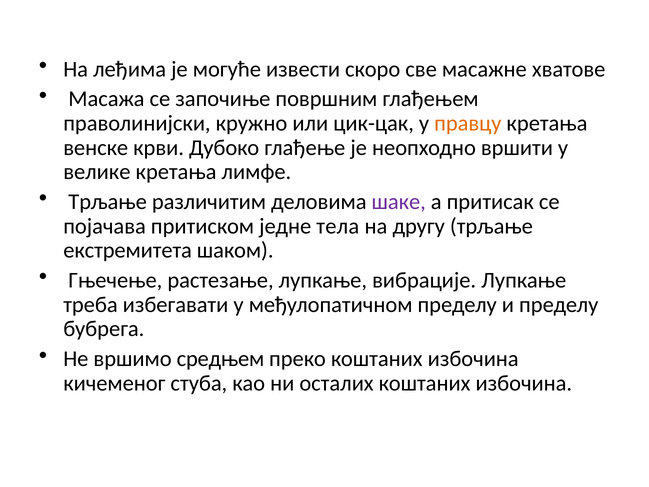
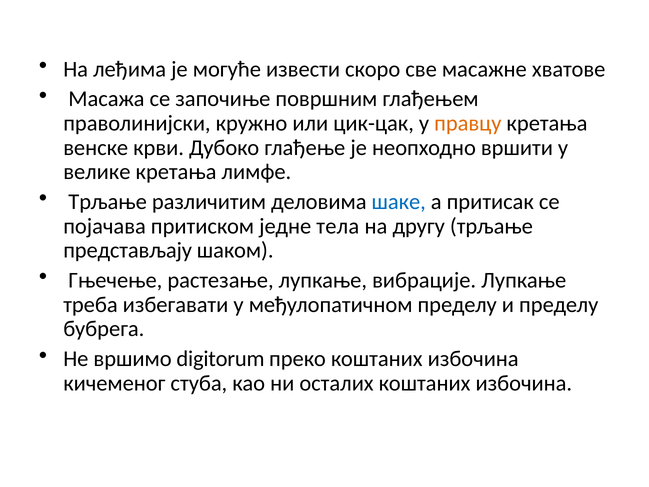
шаке colour: purple -> blue
екстремитета: екстремитета -> представљају
средњем: средњем -> digitorum
